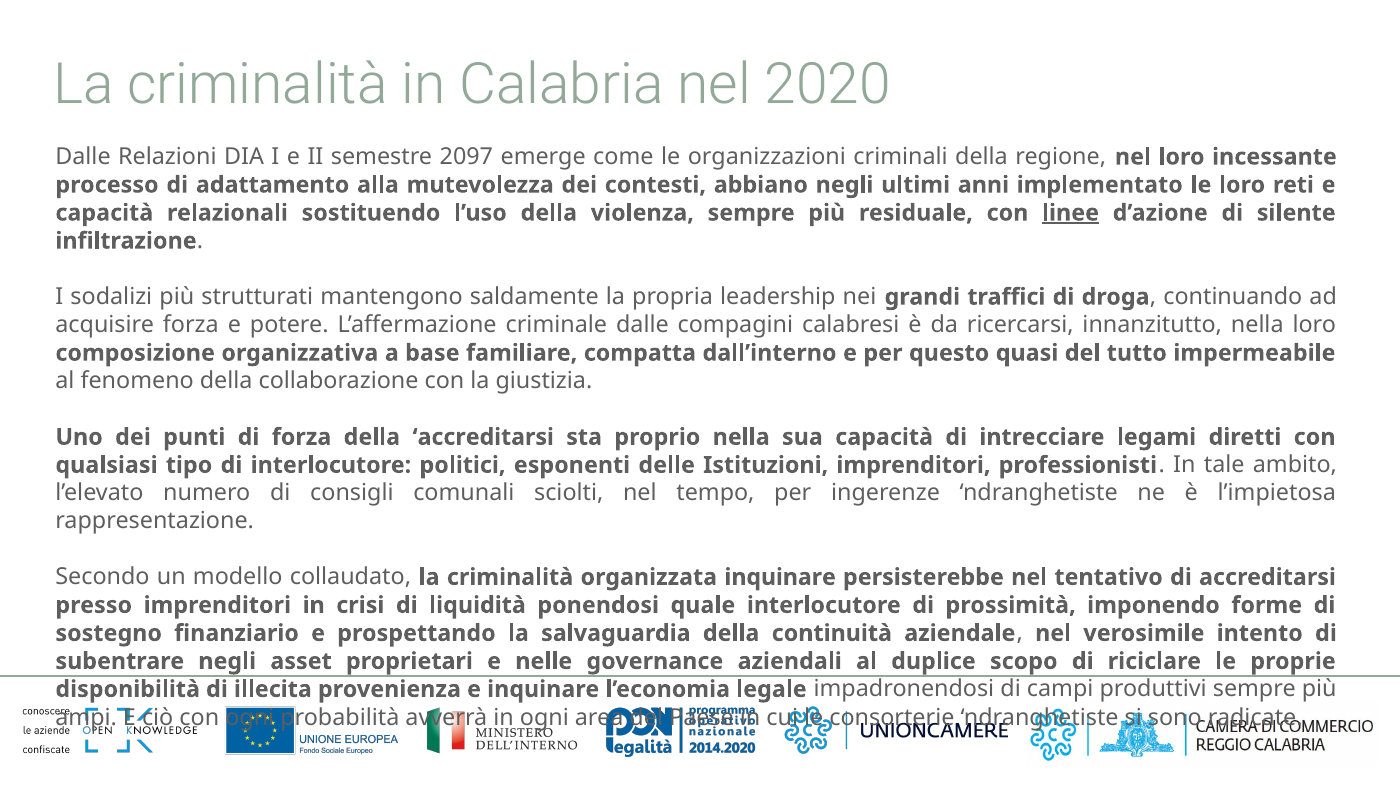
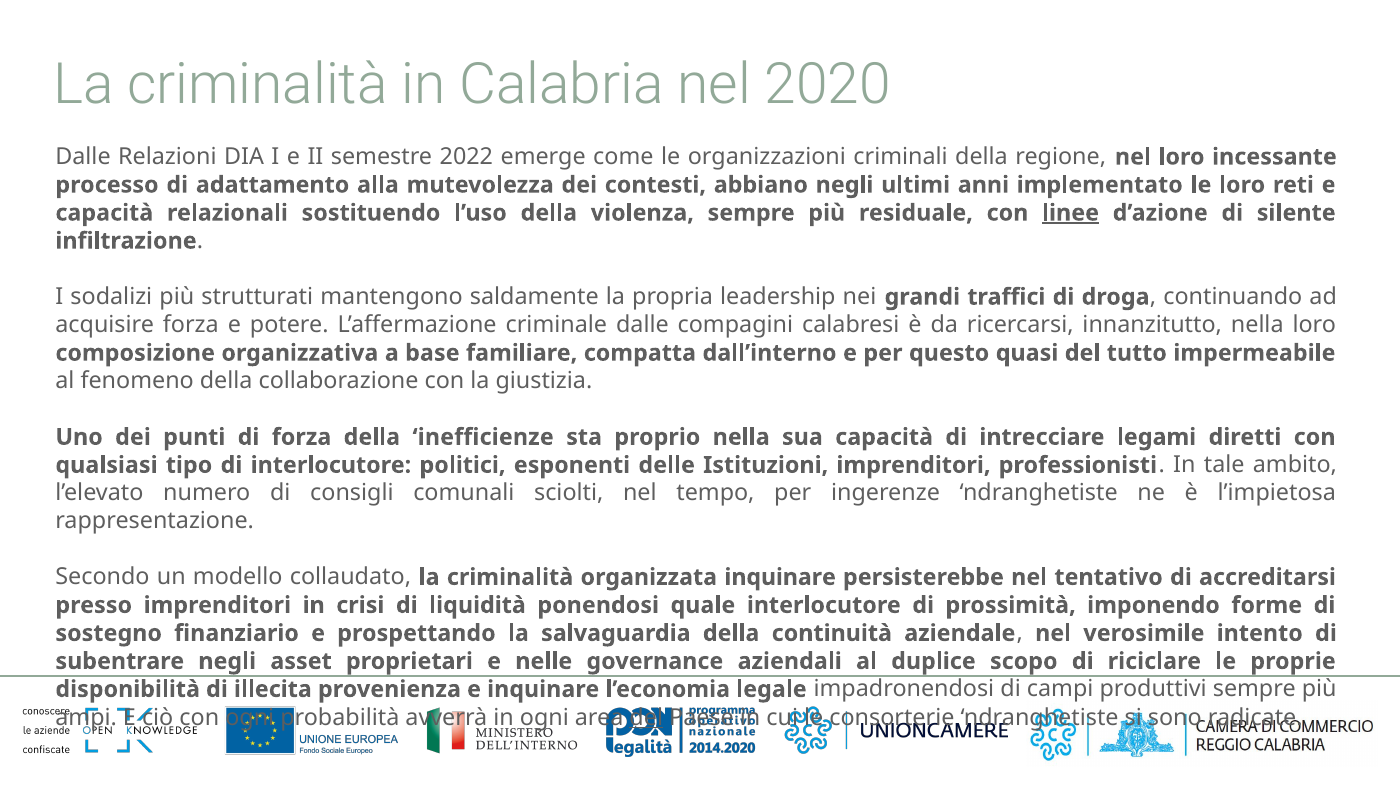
2097: 2097 -> 2022
della accreditarsi: accreditarsi -> inefficienze
del at (646, 717) underline: none -> present
